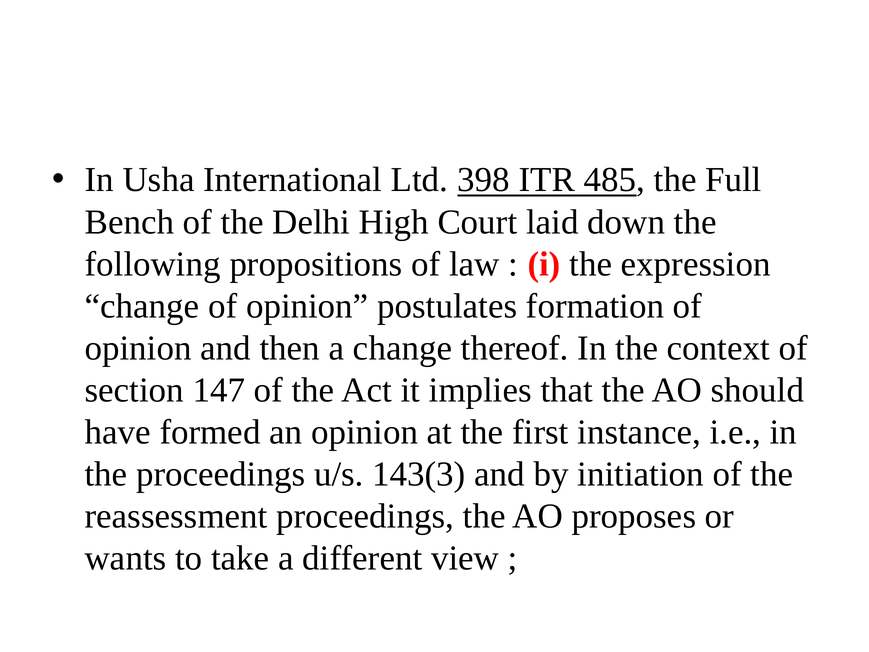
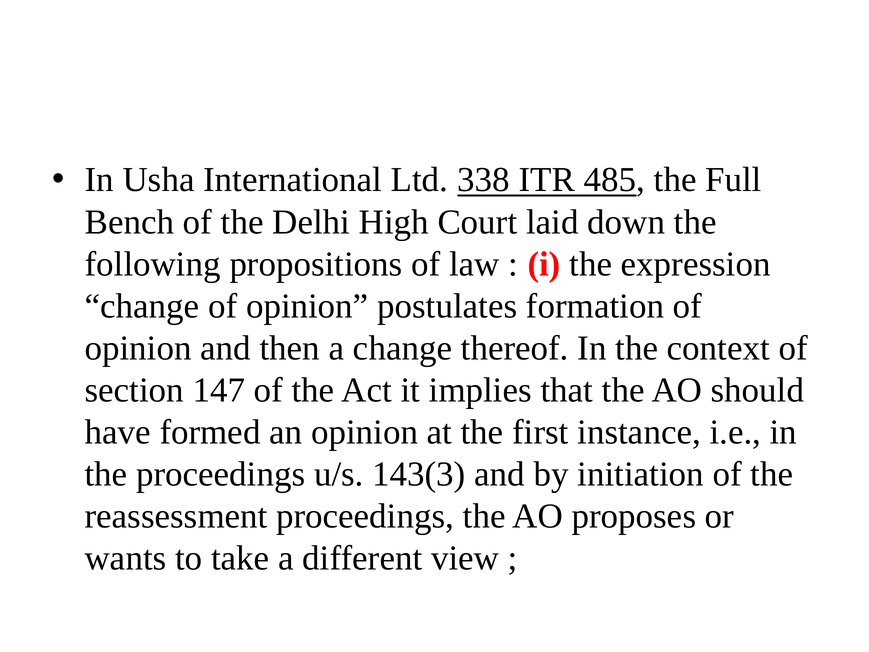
398: 398 -> 338
